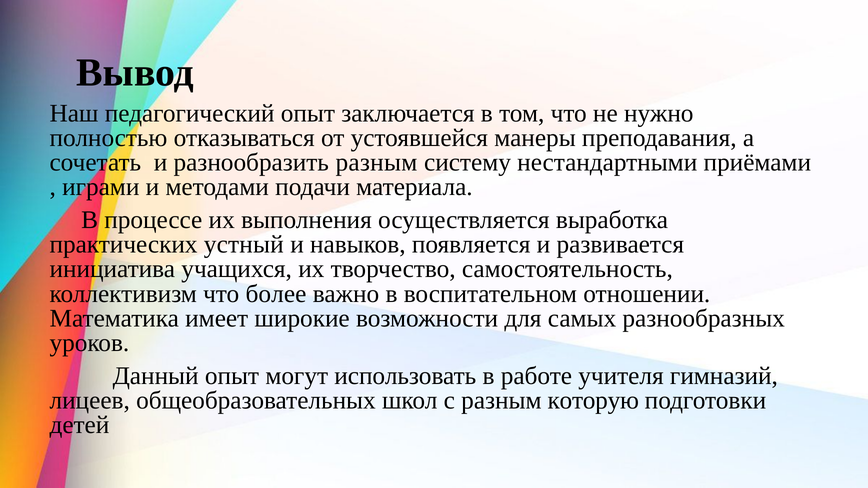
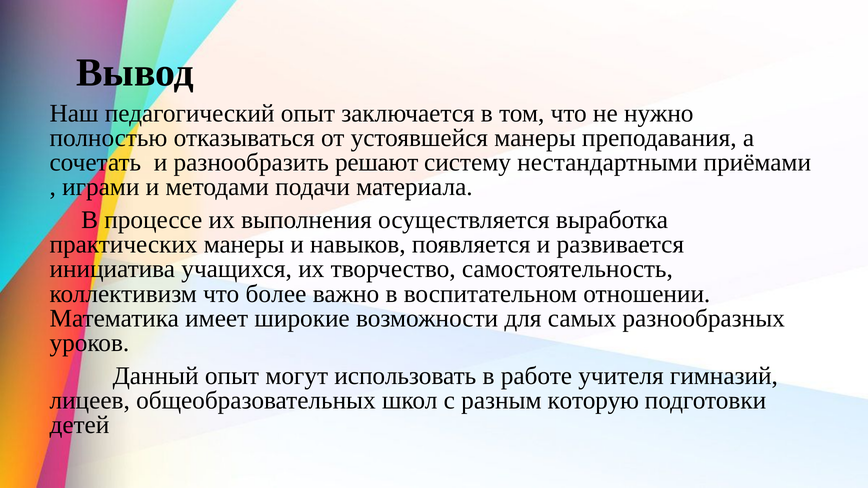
разнообразить разным: разным -> решают
практических устный: устный -> манеры
